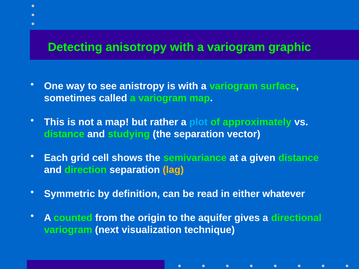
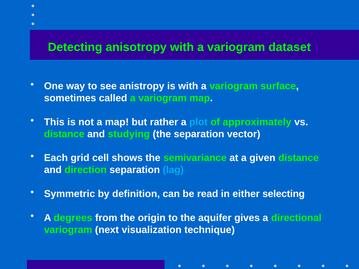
graphic: graphic -> dataset
lag colour: yellow -> light blue
whatever: whatever -> selecting
counted: counted -> degrees
